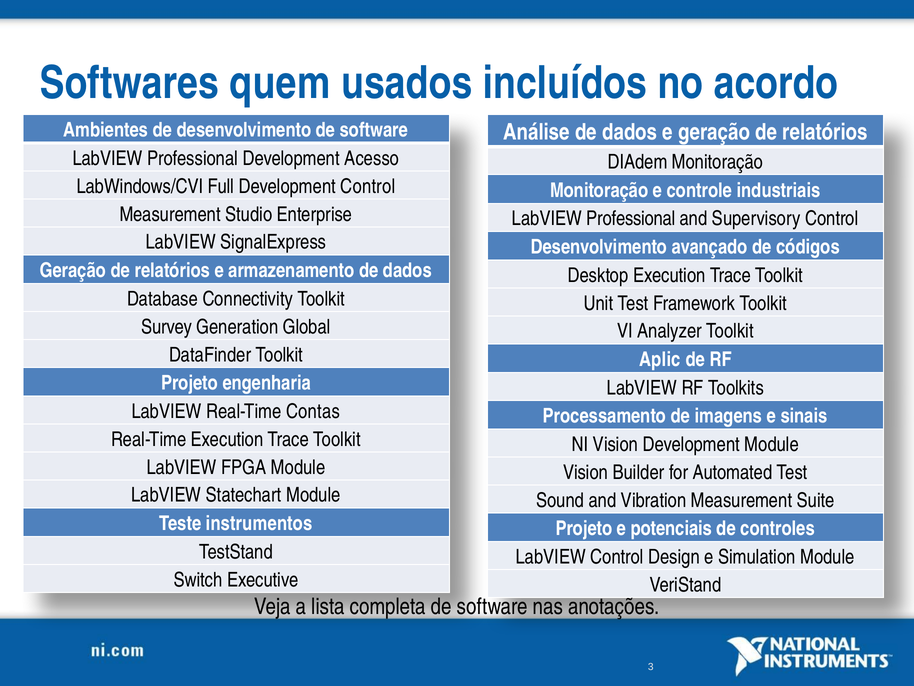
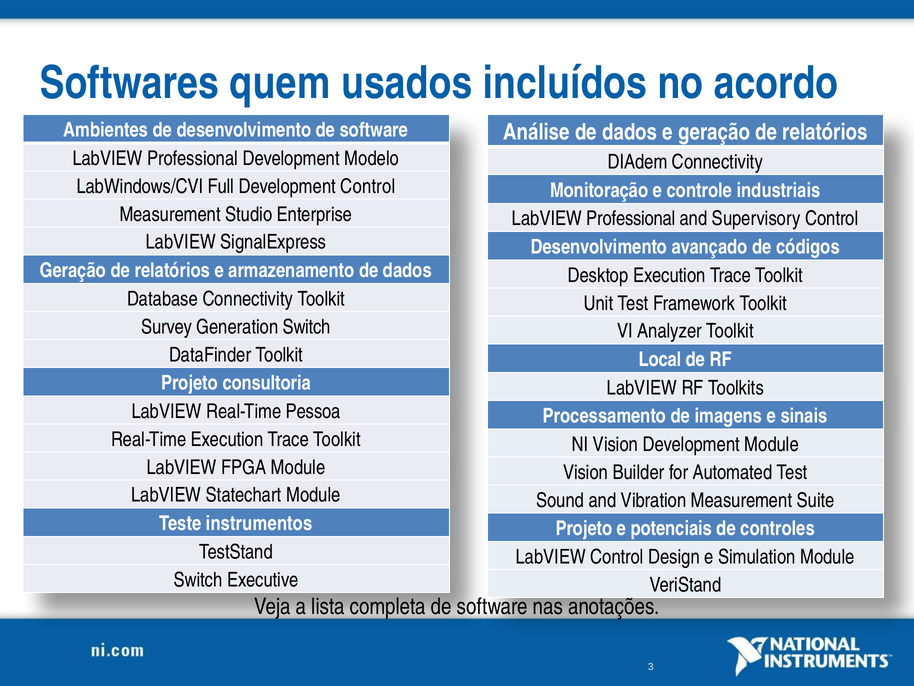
Acesso: Acesso -> Modelo
DIAdem Monitoração: Monitoração -> Connectivity
Generation Global: Global -> Switch
Aplic: Aplic -> Local
engenharia: engenharia -> consultoria
Contas: Contas -> Pessoa
